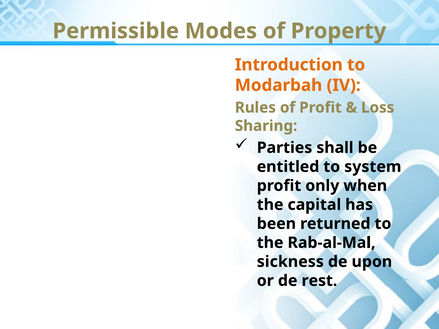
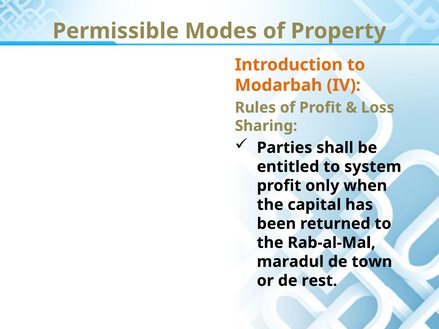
sickness: sickness -> maradul
upon: upon -> town
